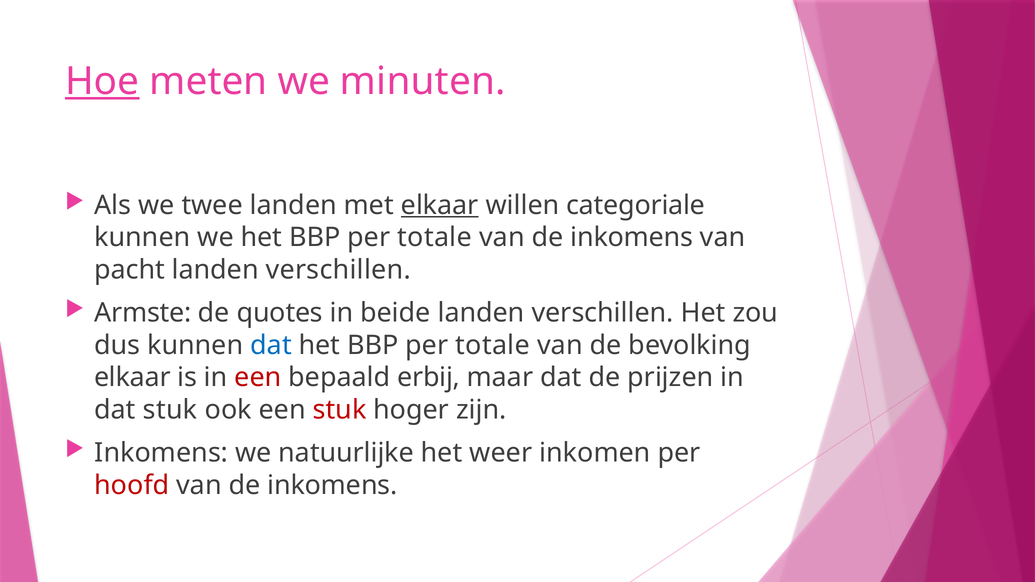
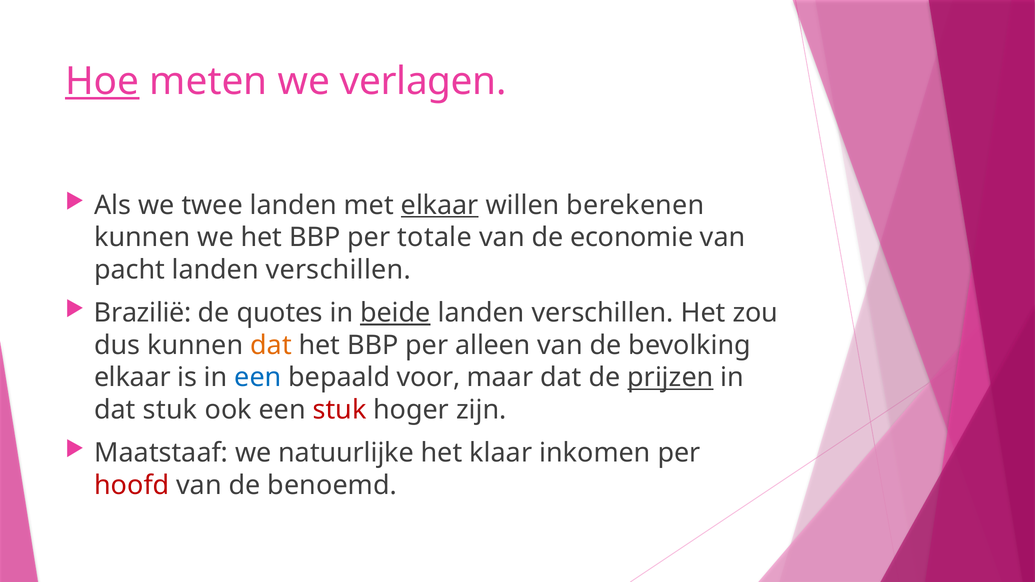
minuten: minuten -> verlagen
categoriale: categoriale -> berekenen
inkomens at (632, 238): inkomens -> economie
Armste: Armste -> Brazilië
beide underline: none -> present
dat at (271, 345) colour: blue -> orange
totale at (493, 345): totale -> alleen
een at (258, 378) colour: red -> blue
erbij: erbij -> voor
prijzen underline: none -> present
Inkomens at (161, 453): Inkomens -> Maatstaaf
weer: weer -> klaar
inkomens at (332, 485): inkomens -> benoemd
